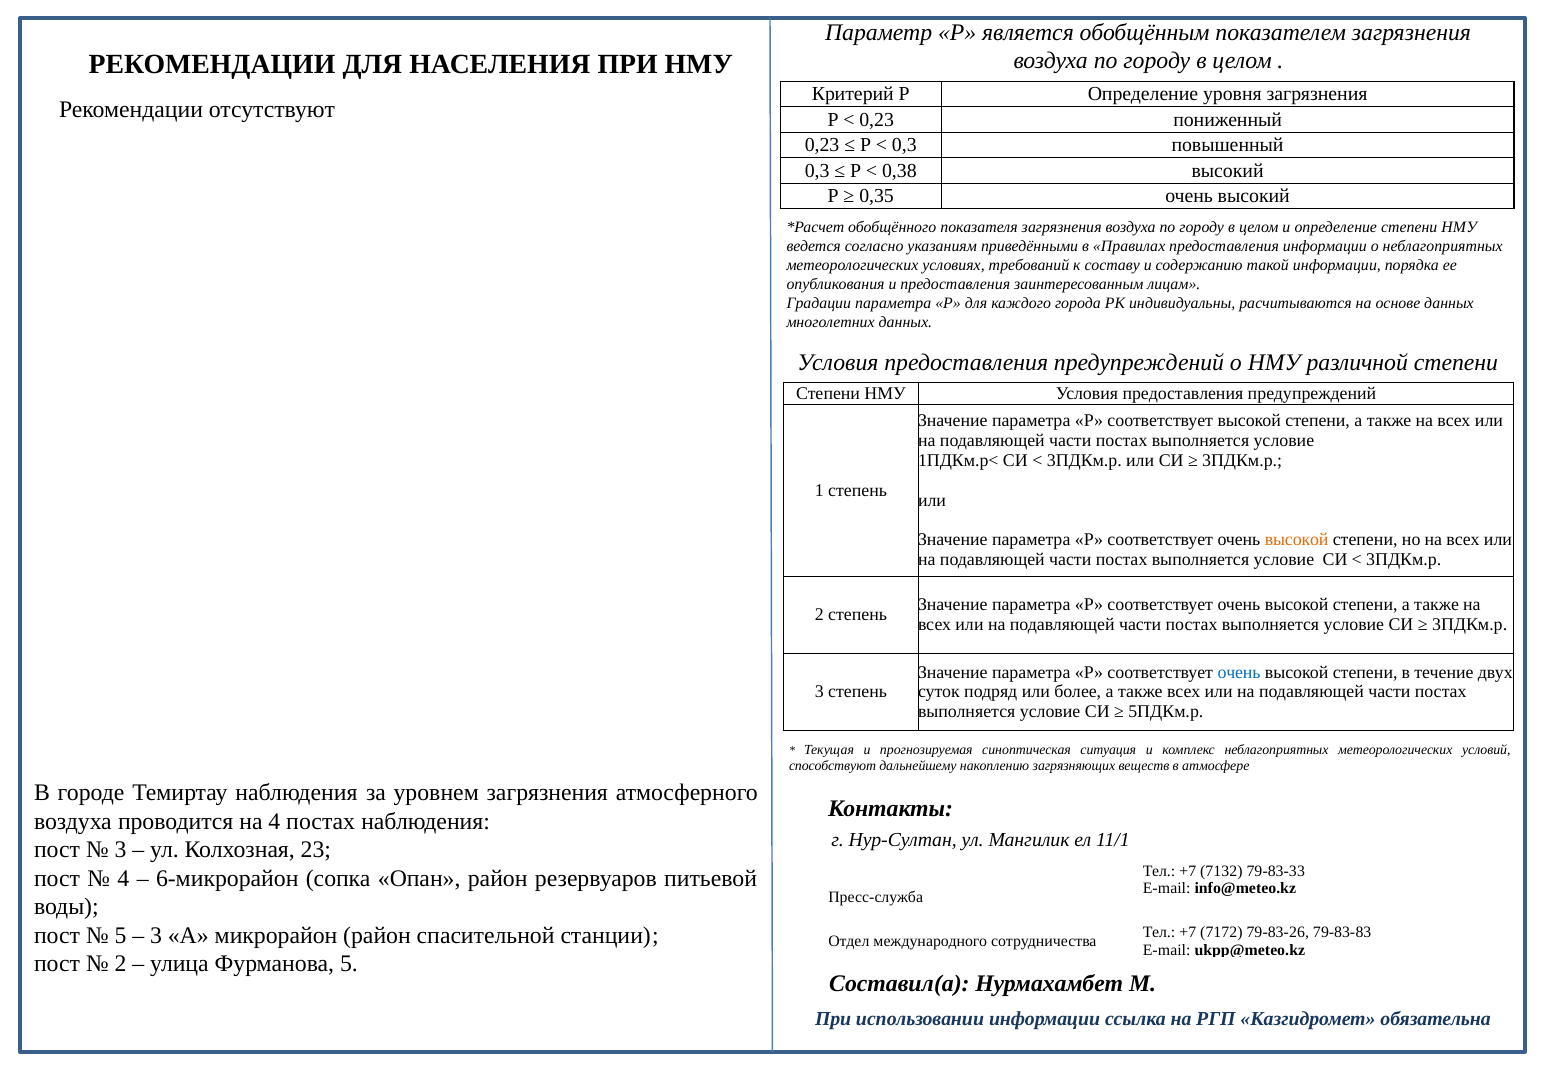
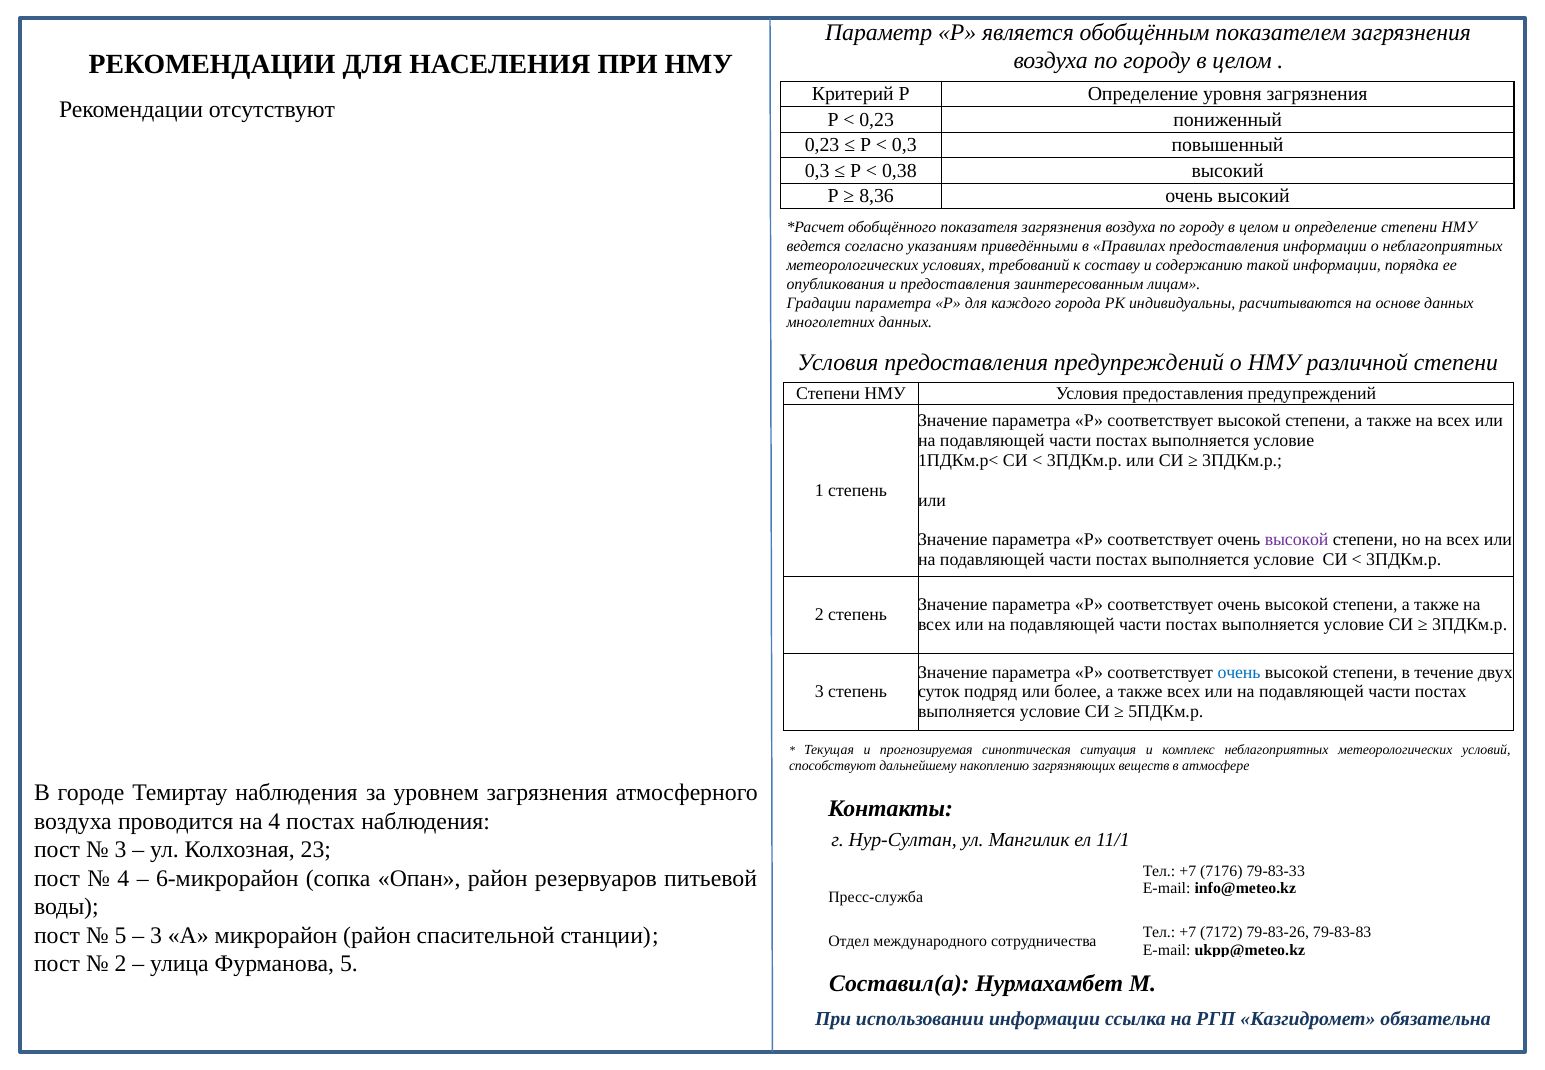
0,35: 0,35 -> 8,36
высокой at (1297, 540) colour: orange -> purple
7132: 7132 -> 7176
